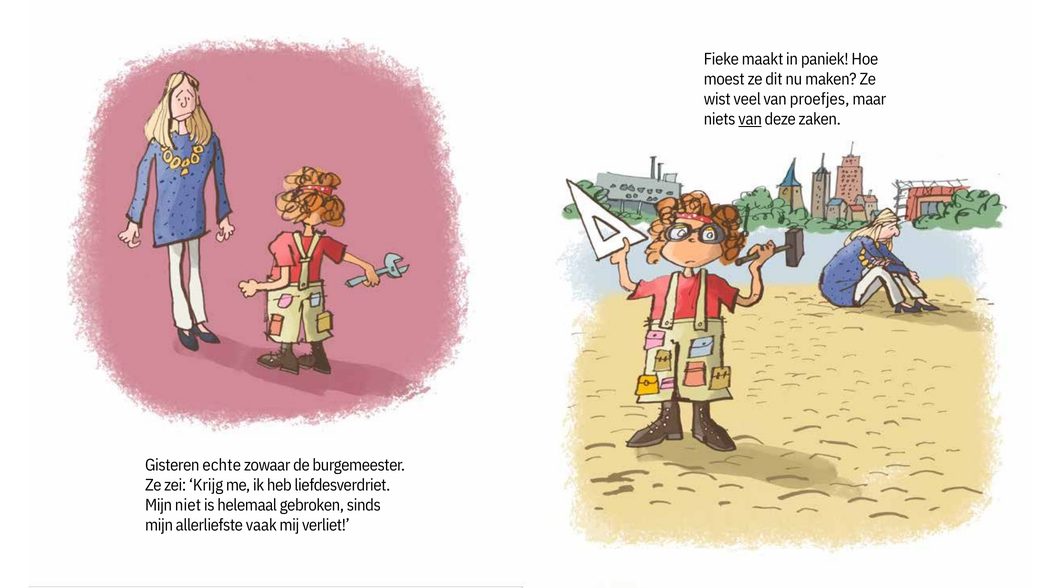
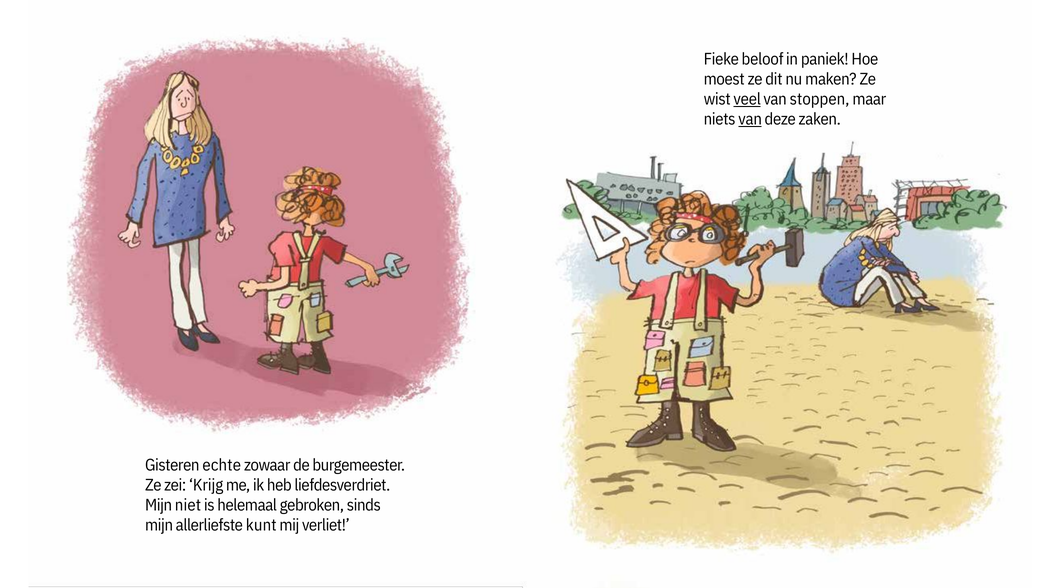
maakt: maakt -> beloof
veel underline: none -> present
proefjes: proefjes -> stoppen
vaak: vaak -> kunt
